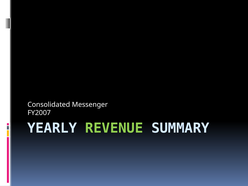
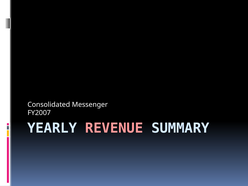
REVENUE colour: light green -> pink
